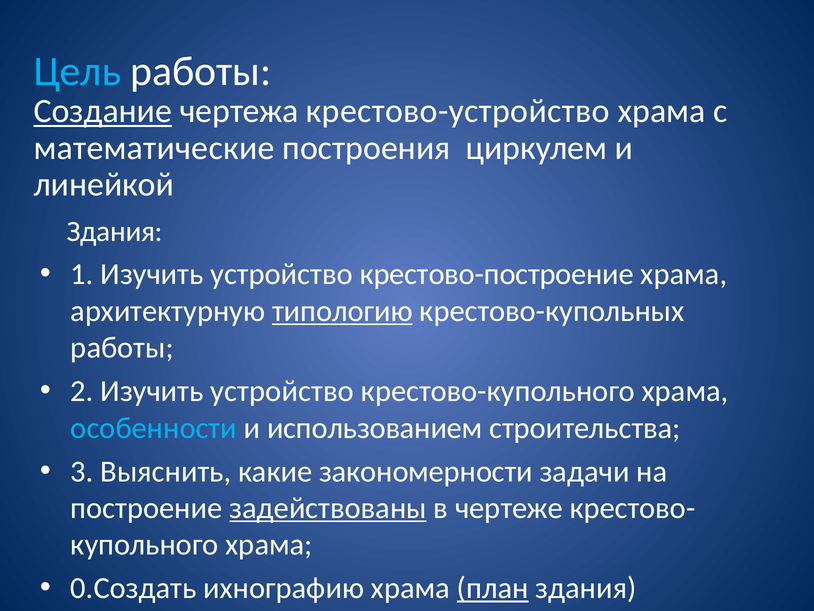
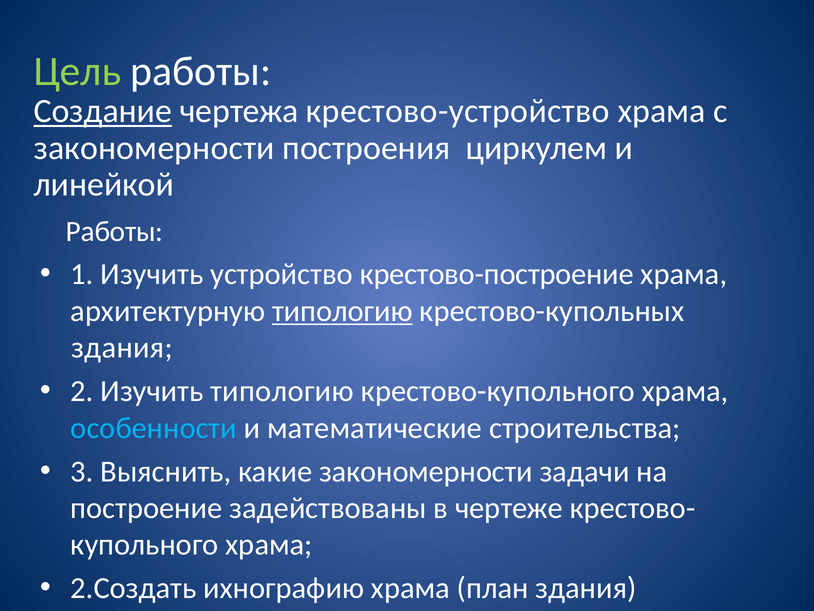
Цель colour: light blue -> light green
математические at (154, 148): математические -> закономерности
Здания at (115, 231): Здания -> Работы
работы at (122, 348): работы -> здания
2 Изучить устройство: устройство -> типологию
использованием: использованием -> математические
задействованы underline: present -> none
0.Создать: 0.Создать -> 2.Создать
план underline: present -> none
